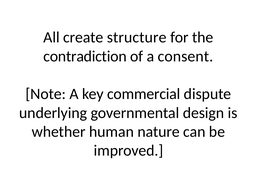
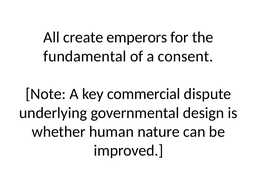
structure: structure -> emperors
contradiction: contradiction -> fundamental
